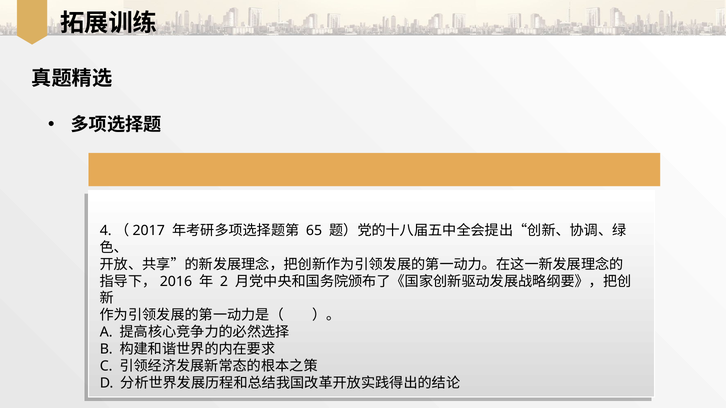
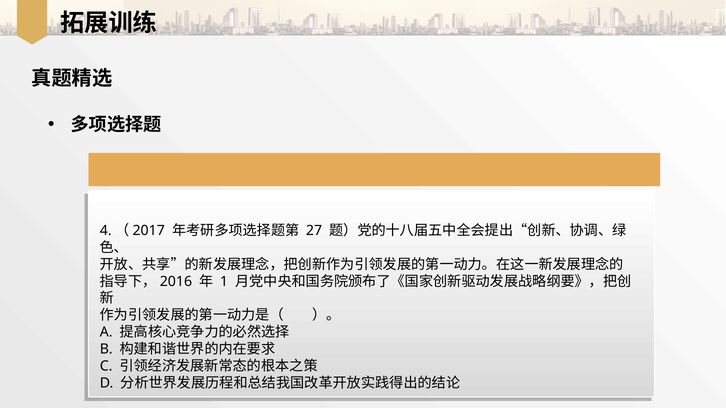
65: 65 -> 27
2: 2 -> 1
